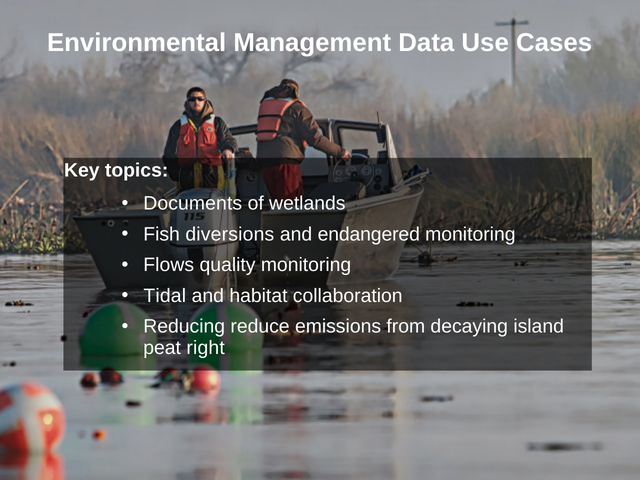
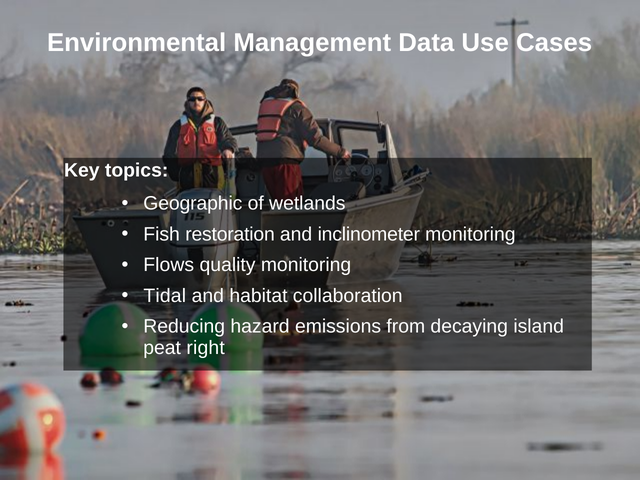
Documents: Documents -> Geographic
diversions: diversions -> restoration
endangered: endangered -> inclinometer
reduce: reduce -> hazard
